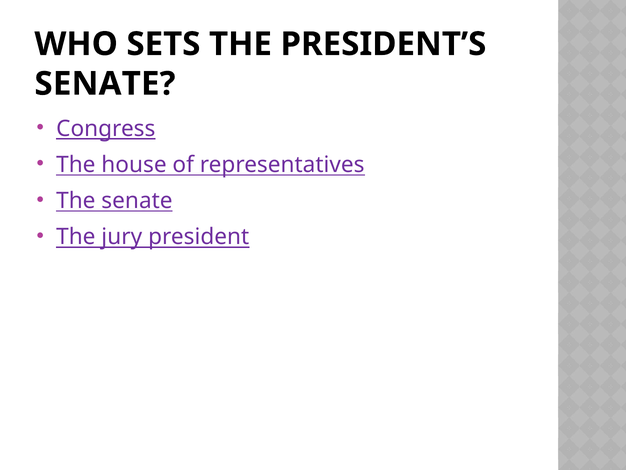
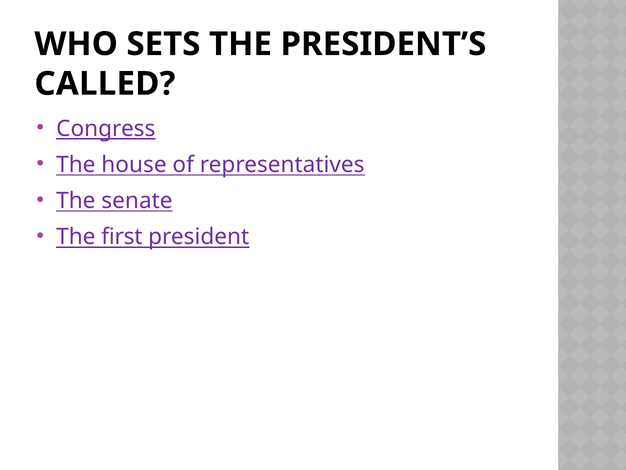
SENATE at (105, 84): SENATE -> CALLED
jury: jury -> first
